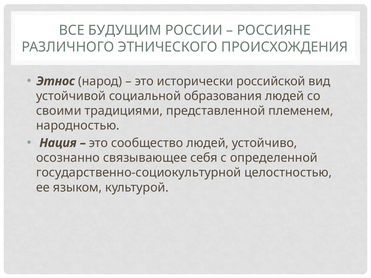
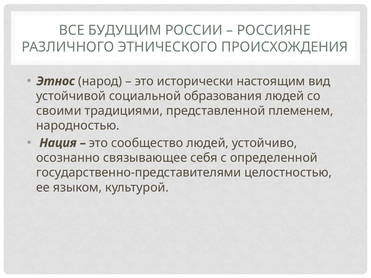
российской: российской -> настоящим
государственно-социокультурной: государственно-социокультурной -> государственно-представителями
